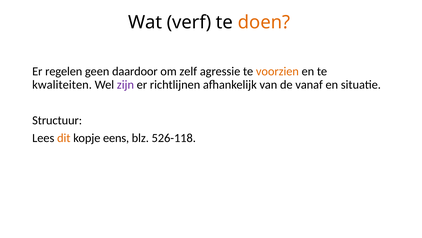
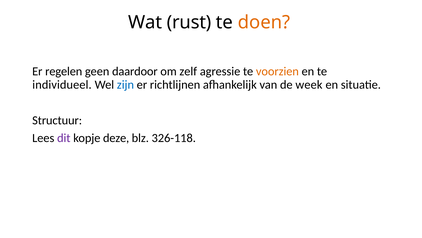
verf: verf -> rust
kwaliteiten: kwaliteiten -> individueel
zijn colour: purple -> blue
vanaf: vanaf -> week
dit colour: orange -> purple
eens: eens -> deze
526-118: 526-118 -> 326-118
